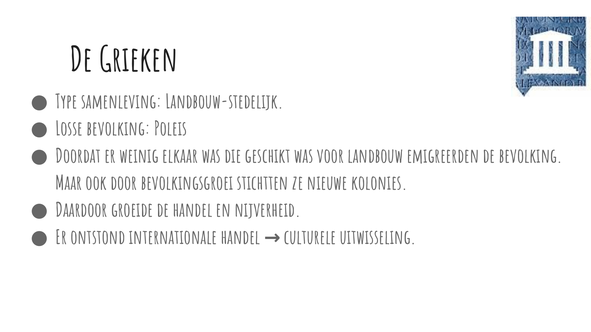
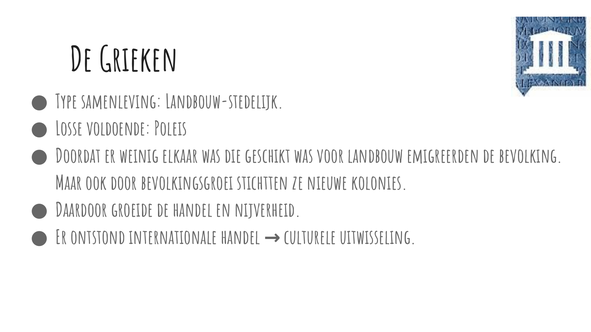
Losse bevolking: bevolking -> voldoende
